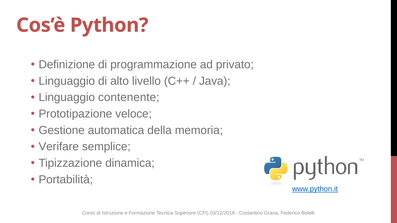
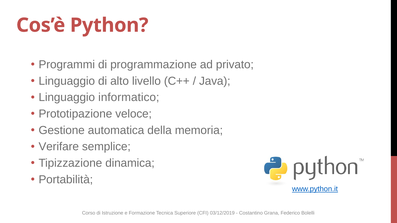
Definizione: Definizione -> Programmi
contenente: contenente -> informatico
